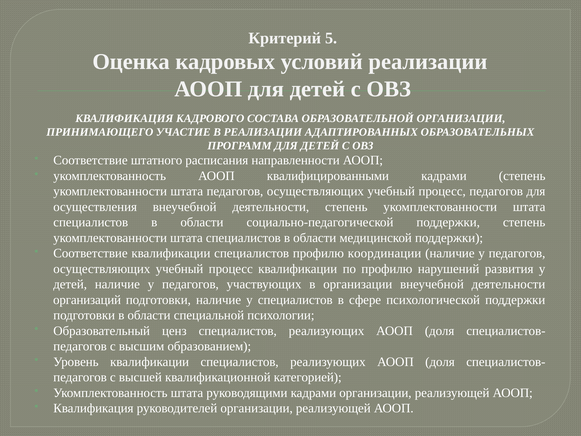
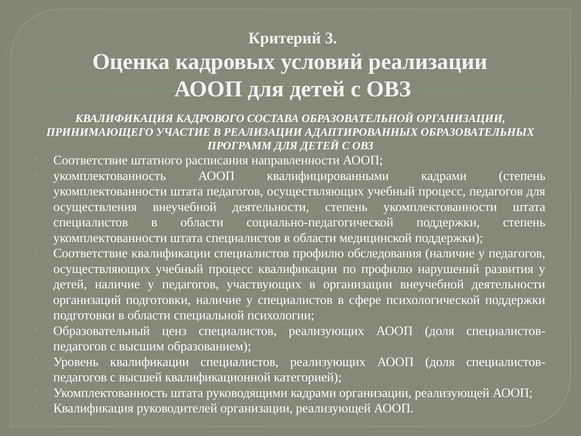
5: 5 -> 3
координации: координации -> обследования
